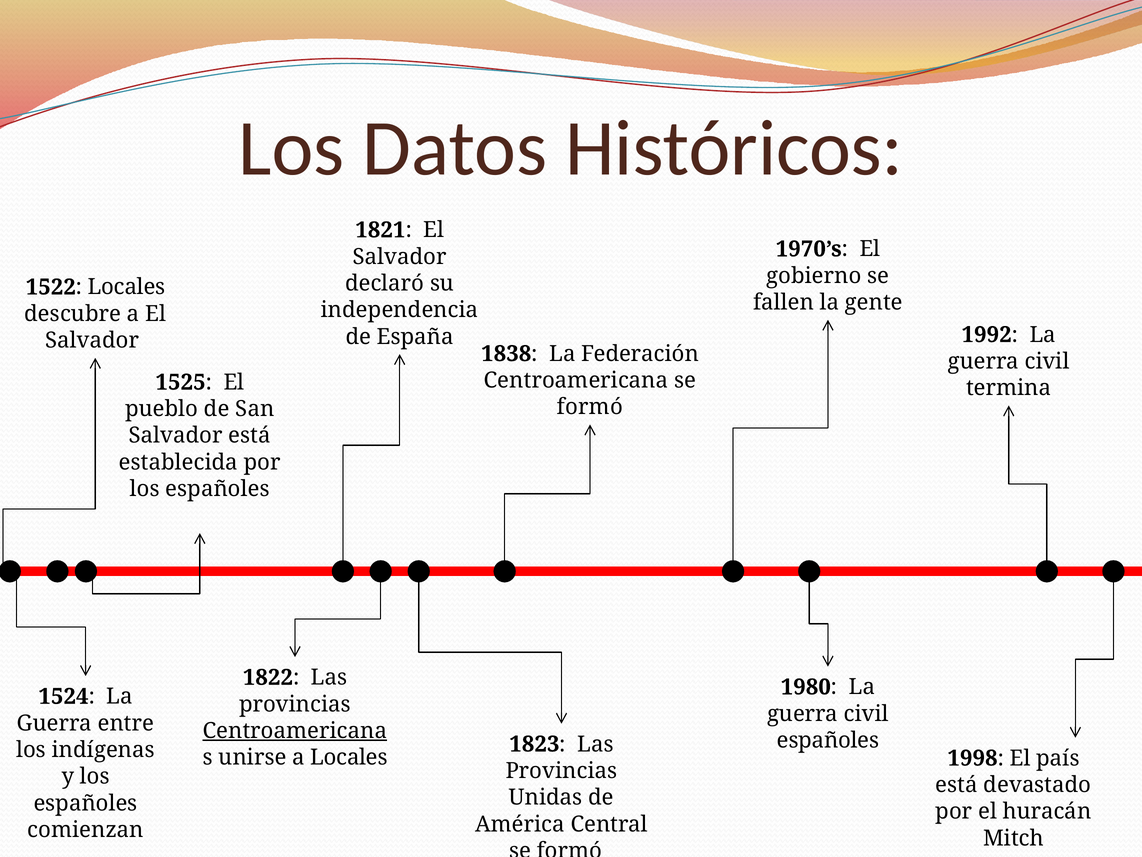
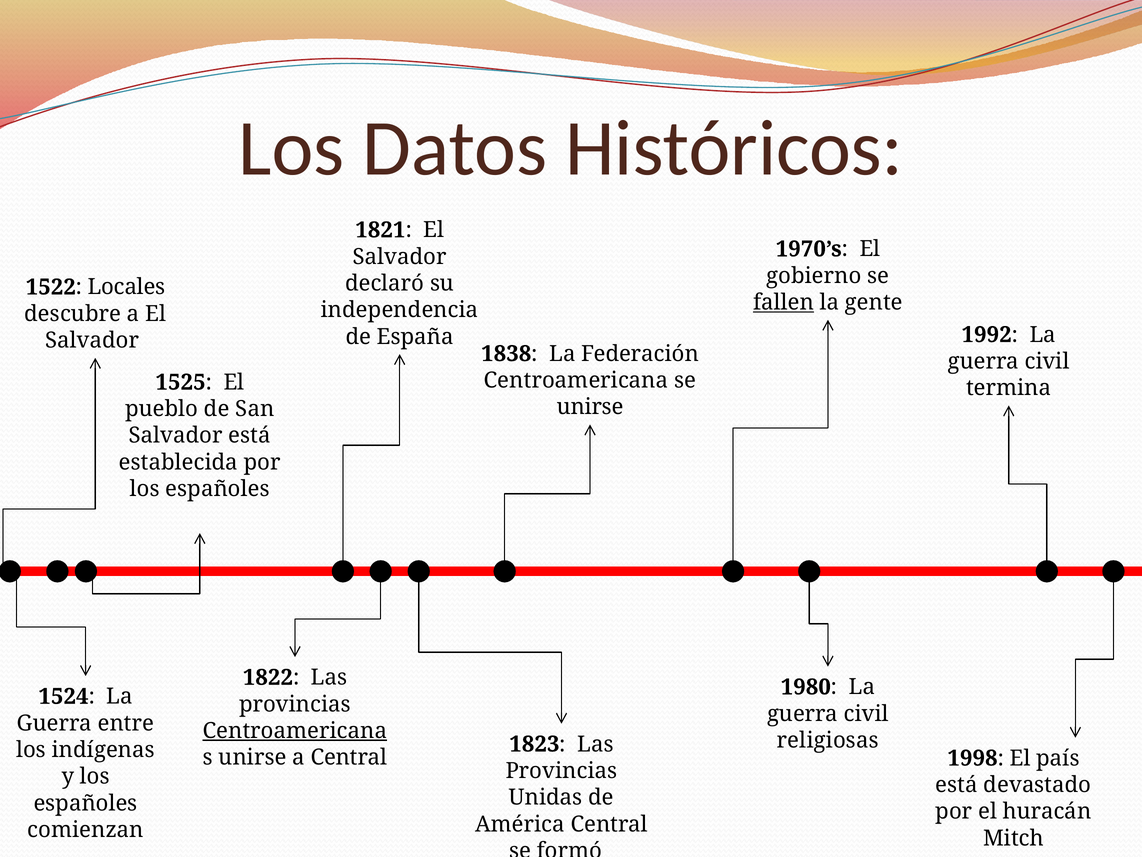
fallen underline: none -> present
formó at (590, 407): formó -> unirse
españoles at (828, 740): españoles -> religiosas
a Locales: Locales -> Central
